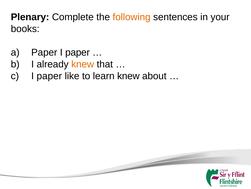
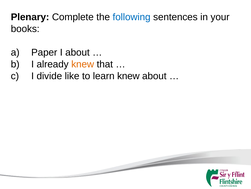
following colour: orange -> blue
paper at (78, 52): paper -> about
paper at (49, 76): paper -> divide
